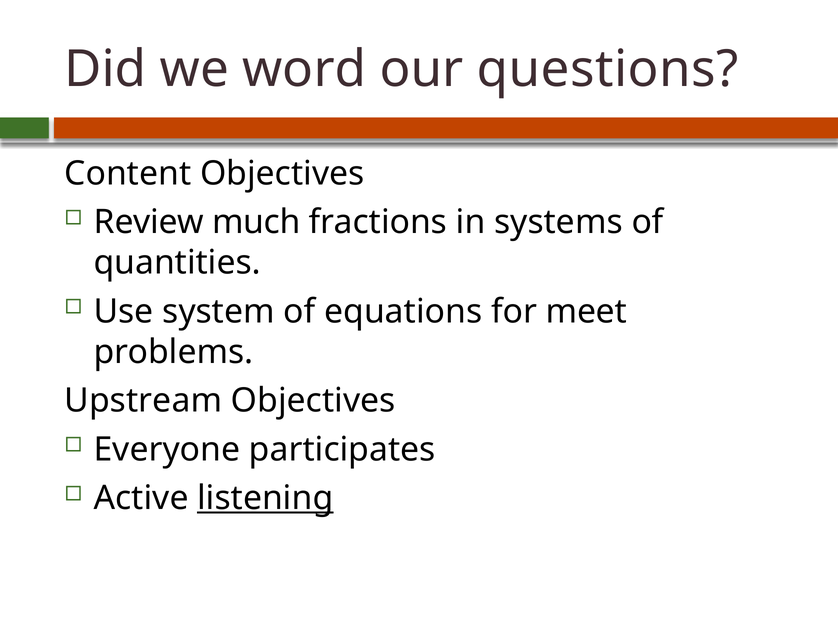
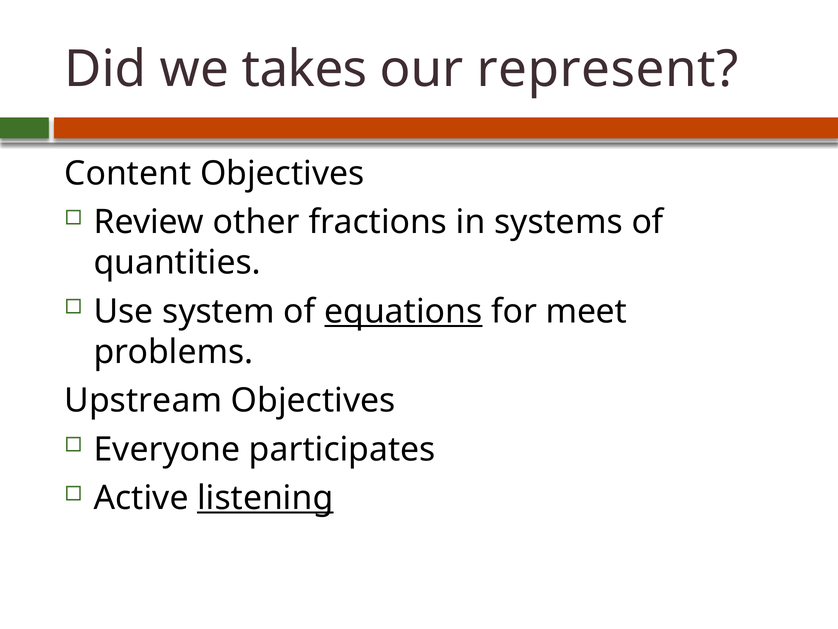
word: word -> takes
questions: questions -> represent
much: much -> other
equations underline: none -> present
